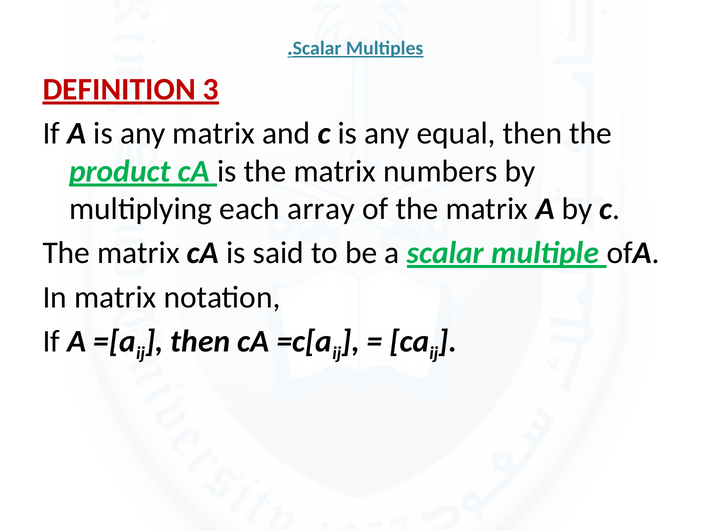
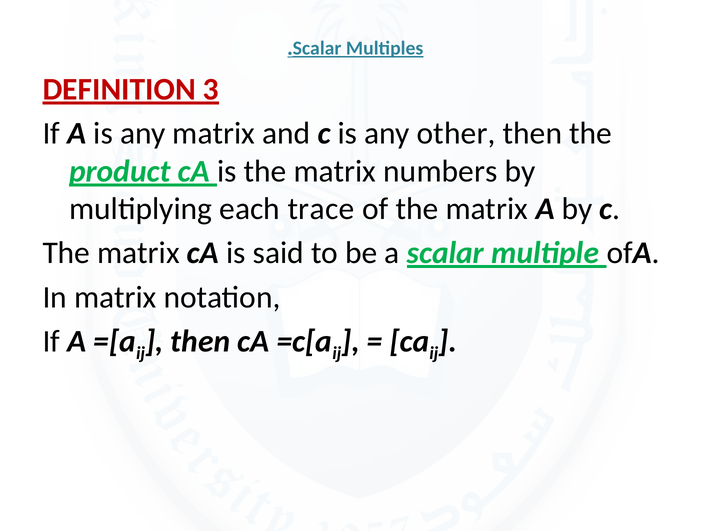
equal: equal -> other
array: array -> trace
